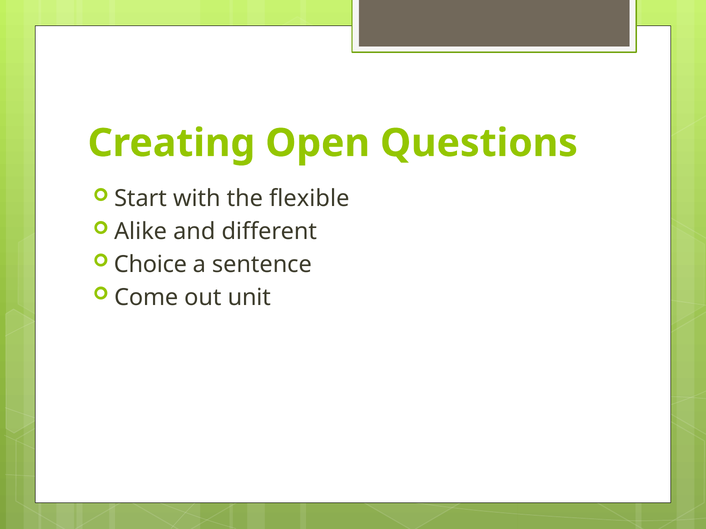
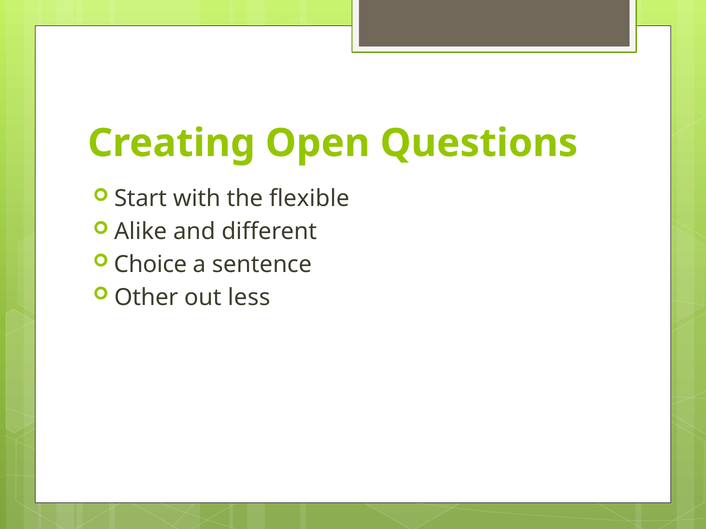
Come: Come -> Other
unit: unit -> less
